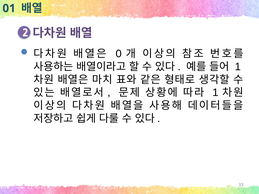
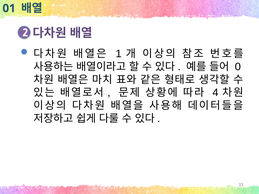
0: 0 -> 1
1 at (238, 67): 1 -> 0
1 at (216, 93): 1 -> 4
